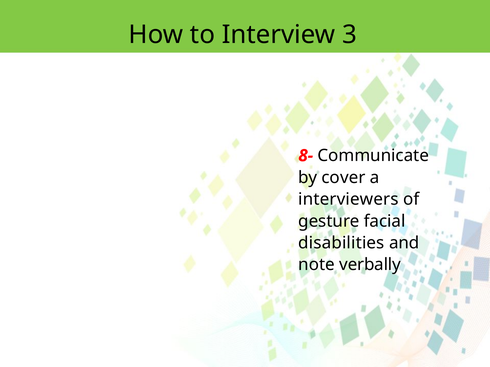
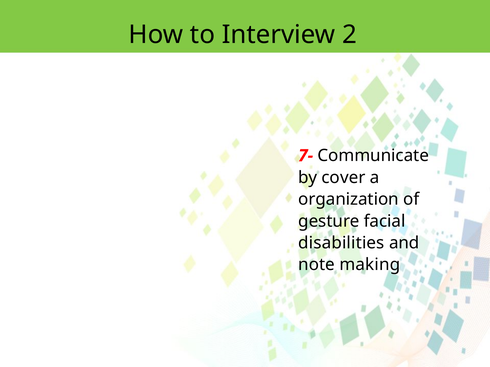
3: 3 -> 2
8-: 8- -> 7-
interviewers: interviewers -> organization
verbally: verbally -> making
